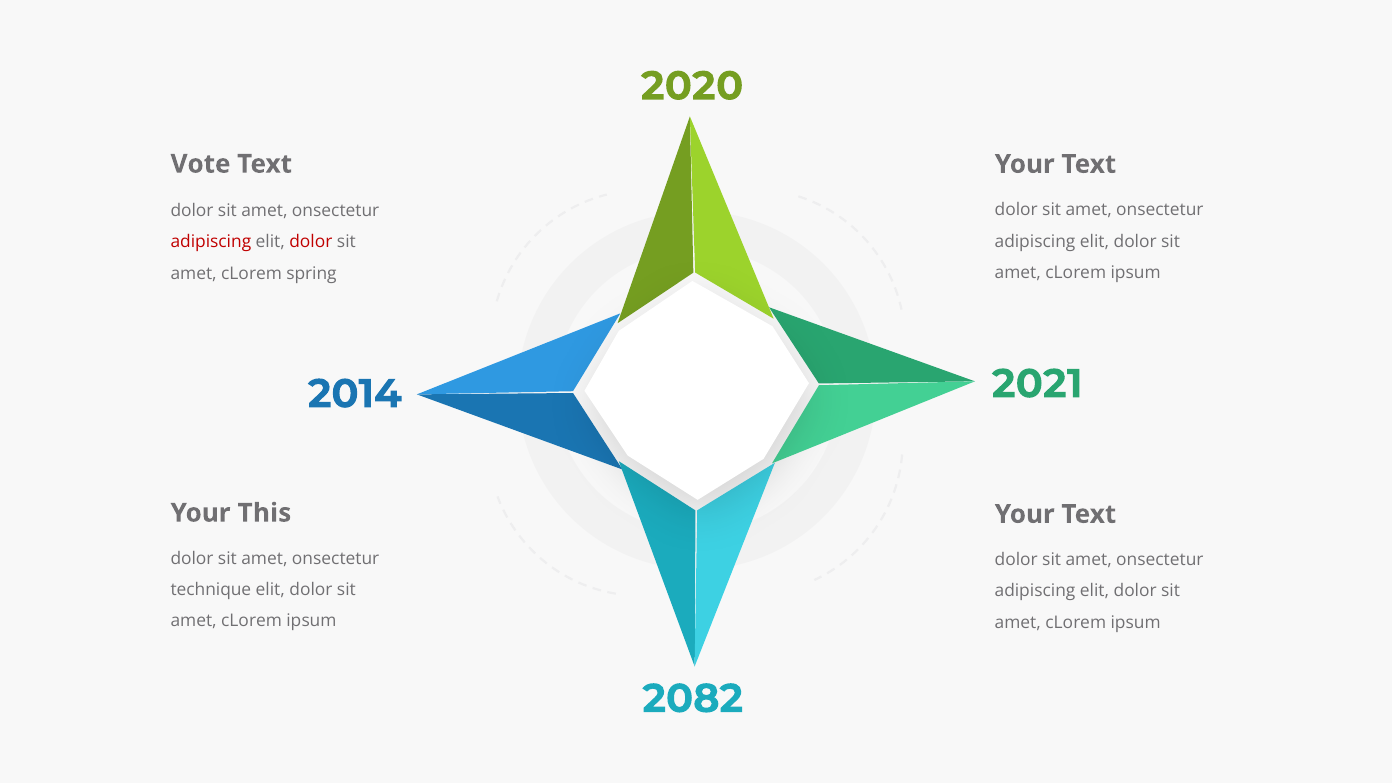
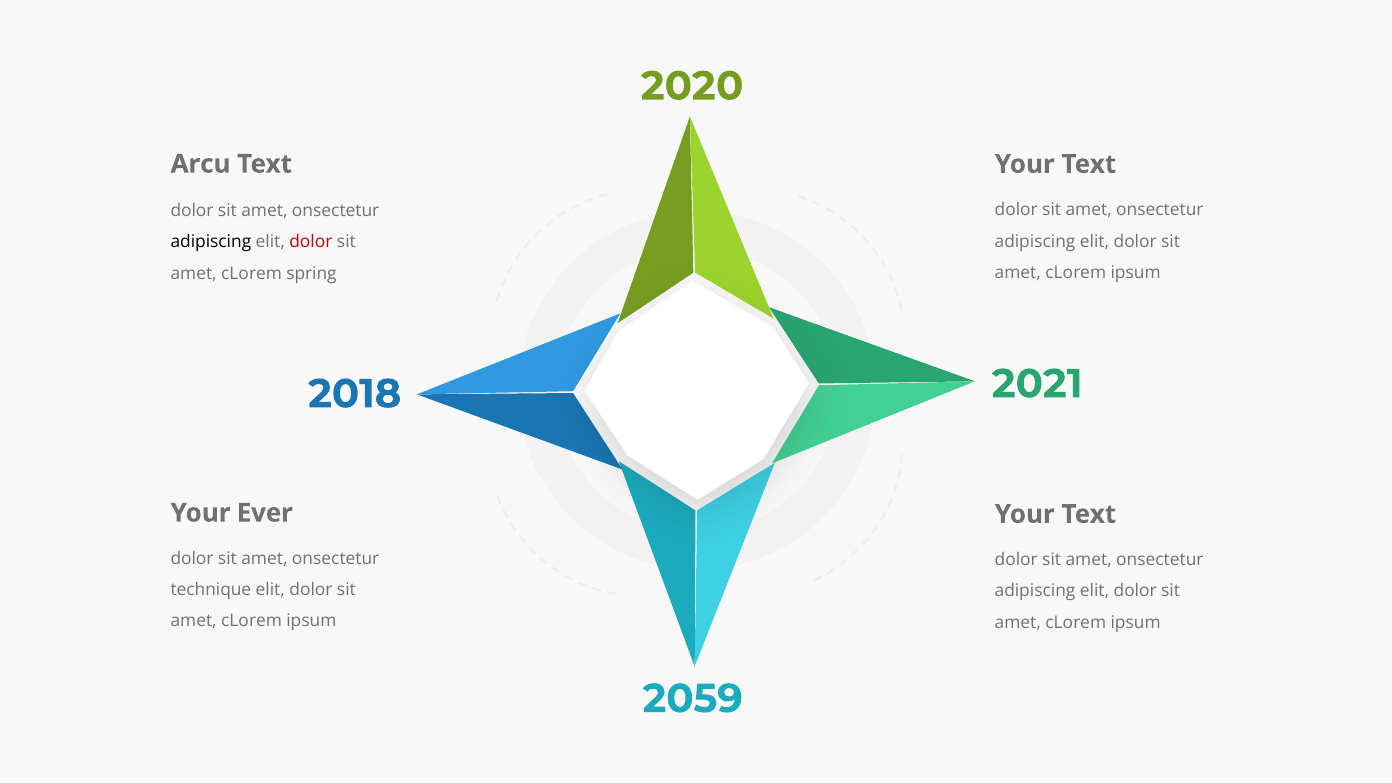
Vote: Vote -> Arcu
adipiscing at (211, 242) colour: red -> black
2014: 2014 -> 2018
This: This -> Ever
2082: 2082 -> 2059
